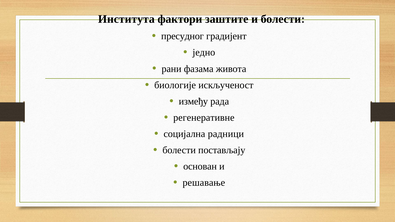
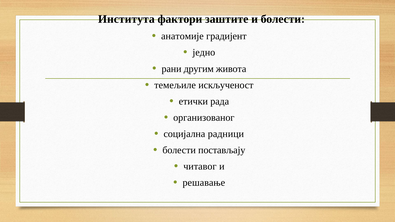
пресудног: пресудног -> анатомије
фазама: фазама -> другим
биологије: биологије -> темељиле
између: између -> етички
регенеративне: регенеративне -> организованог
основан: основан -> читавог
